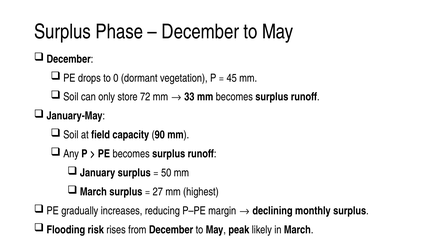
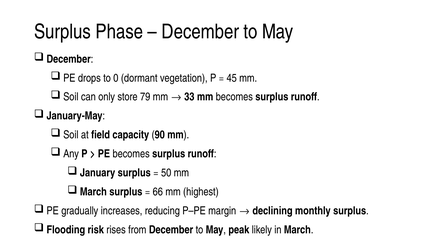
72: 72 -> 79
27: 27 -> 66
